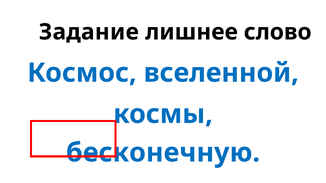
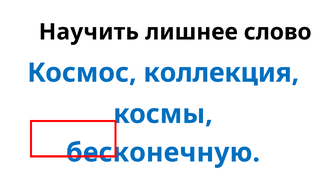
Задание: Задание -> Научить
вселенной: вселенной -> коллекция
